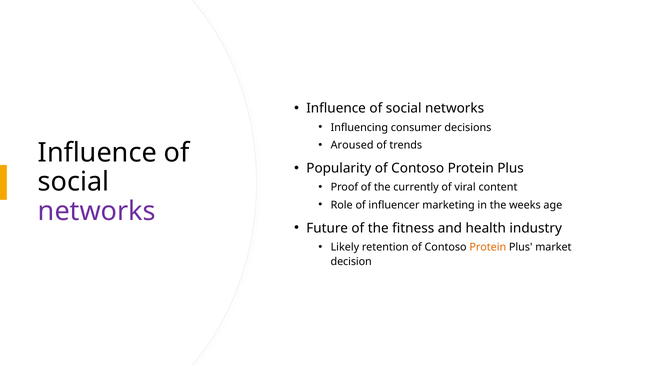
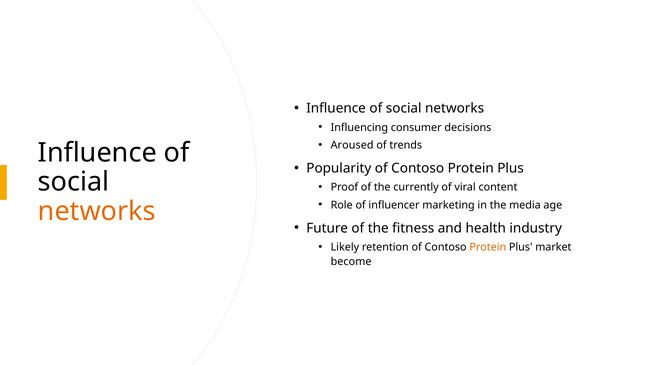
weeks: weeks -> media
networks at (97, 211) colour: purple -> orange
decision: decision -> become
